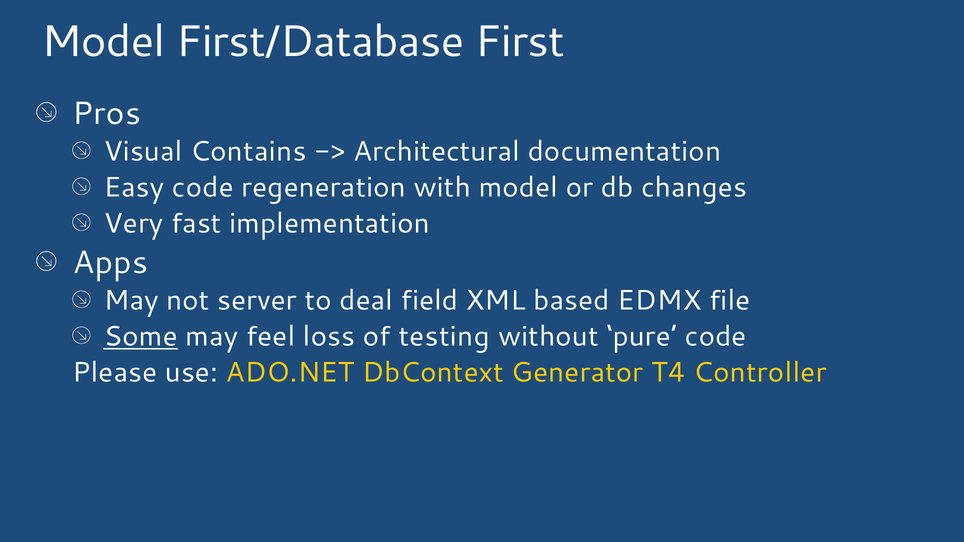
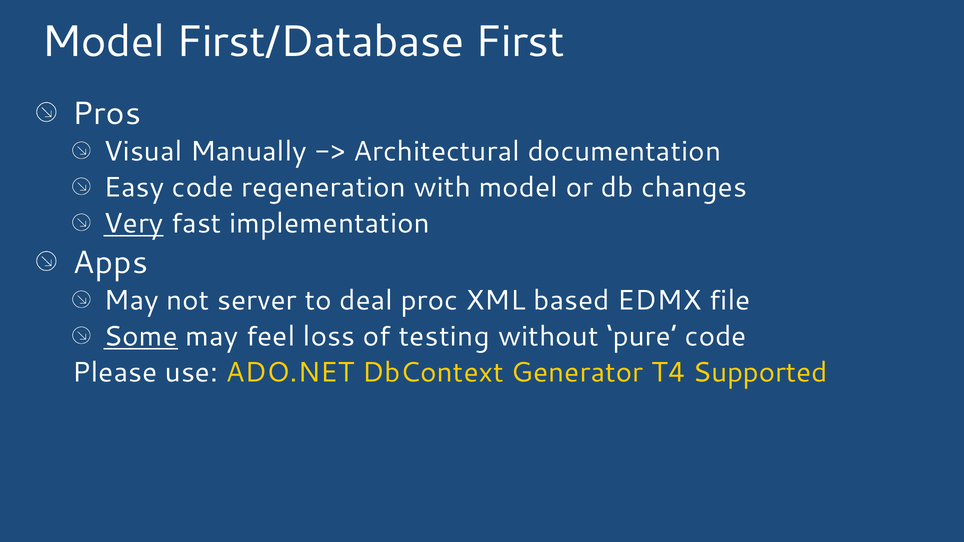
Contains: Contains -> Manually
Very underline: none -> present
field: field -> proc
Controller: Controller -> Supported
